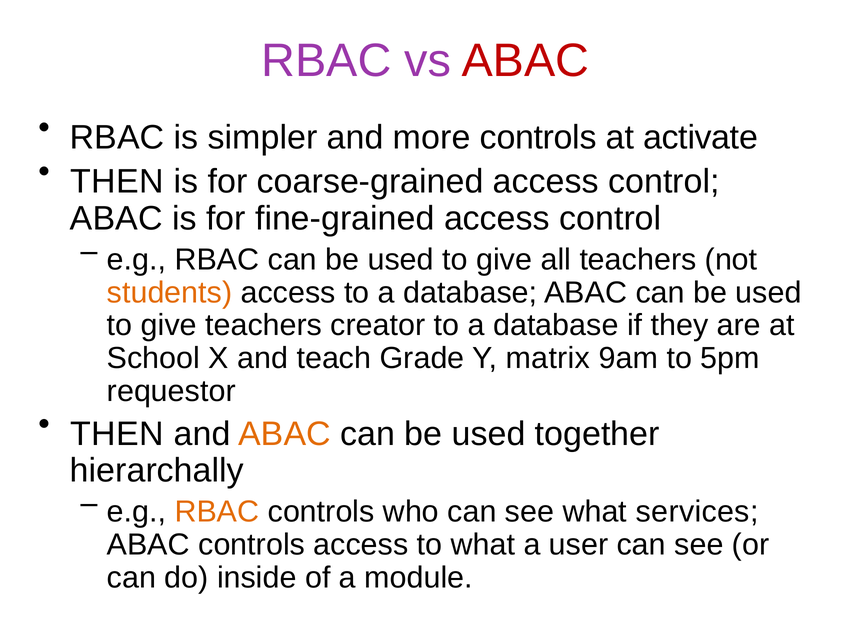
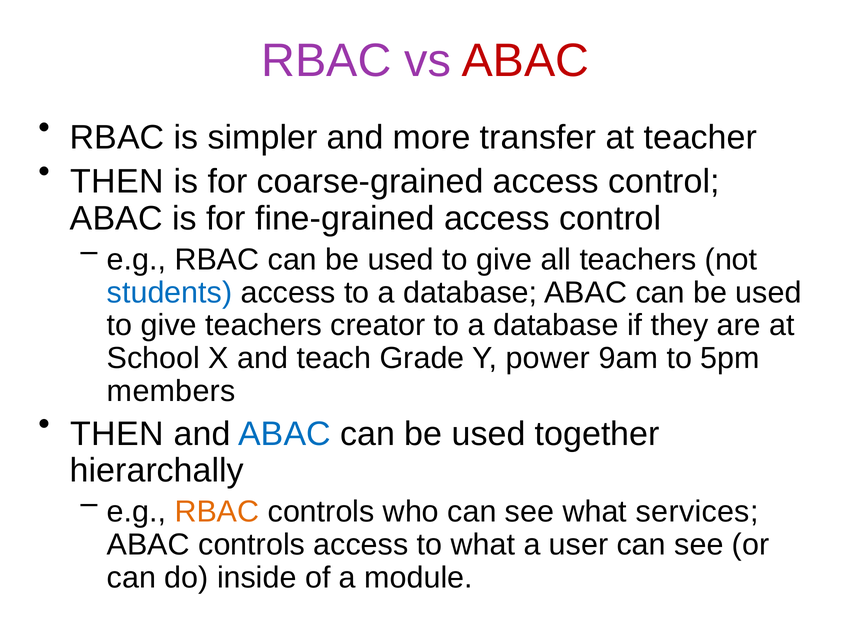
more controls: controls -> transfer
activate: activate -> teacher
students colour: orange -> blue
matrix: matrix -> power
requestor: requestor -> members
ABAC at (284, 434) colour: orange -> blue
